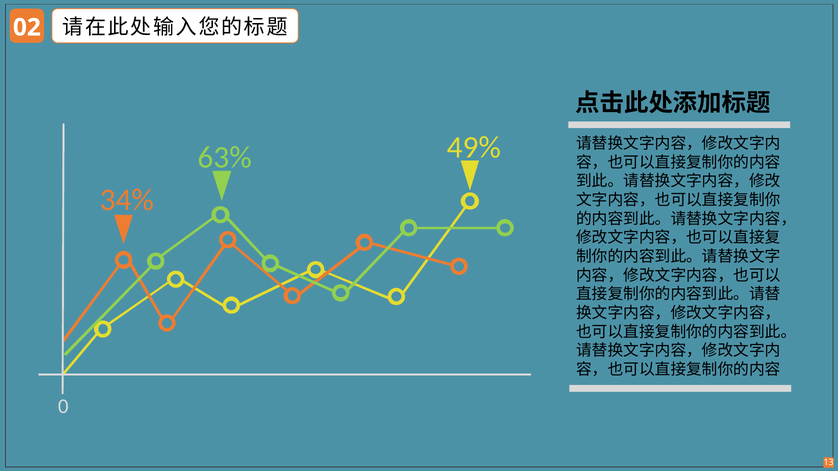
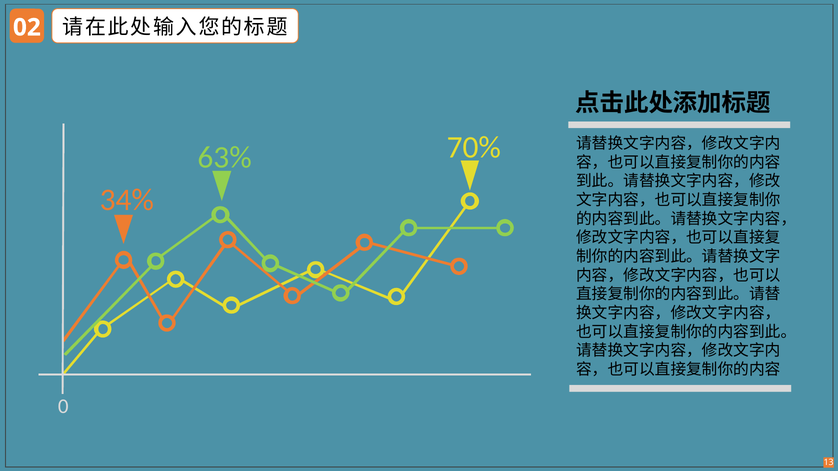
49%: 49% -> 70%
